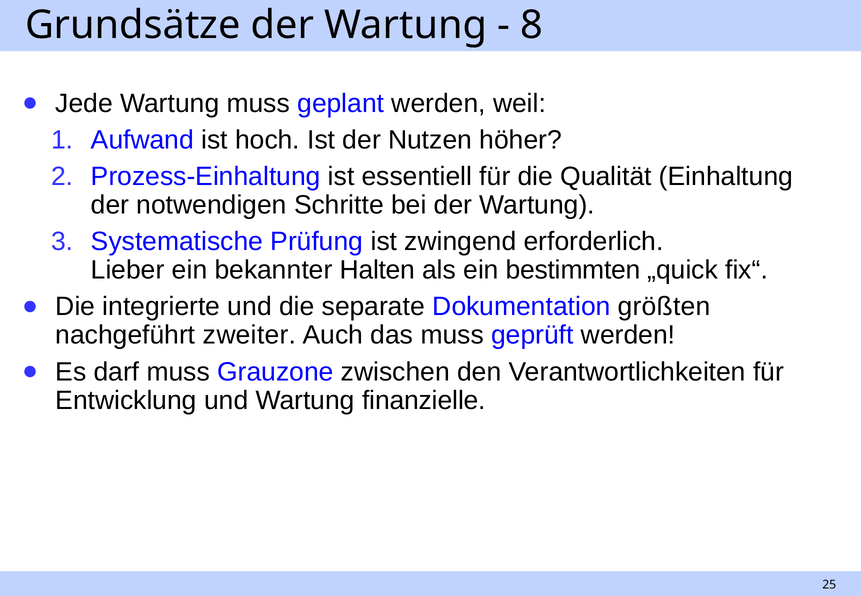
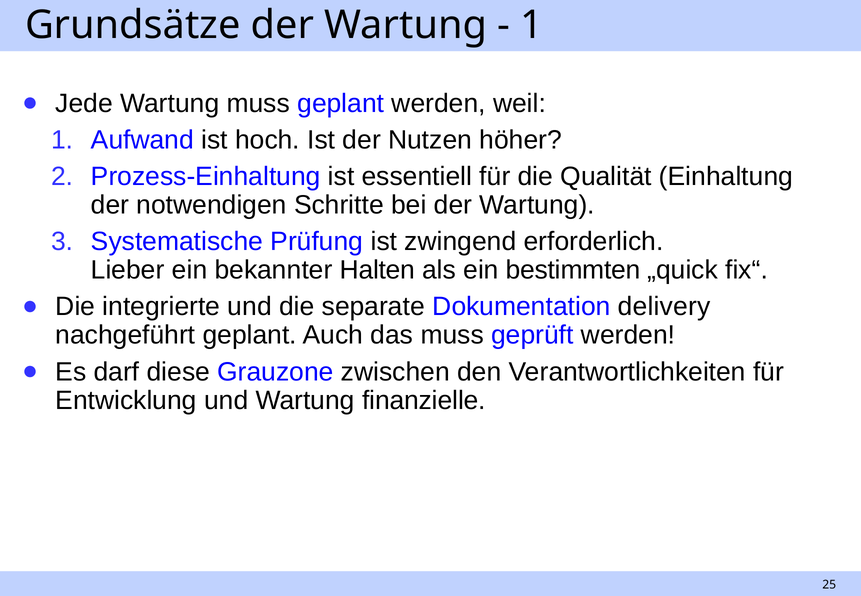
8 at (532, 25): 8 -> 1
größten: größten -> delivery
nachgeführt zweiter: zweiter -> geplant
darf muss: muss -> diese
